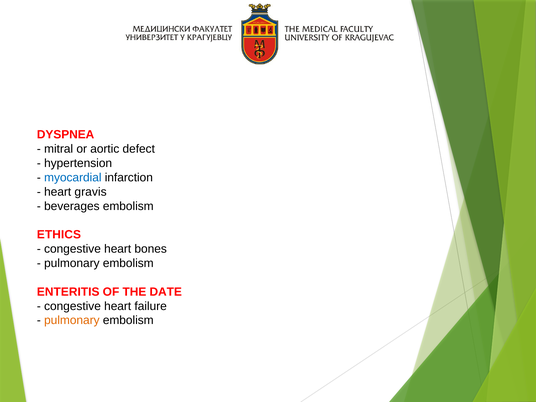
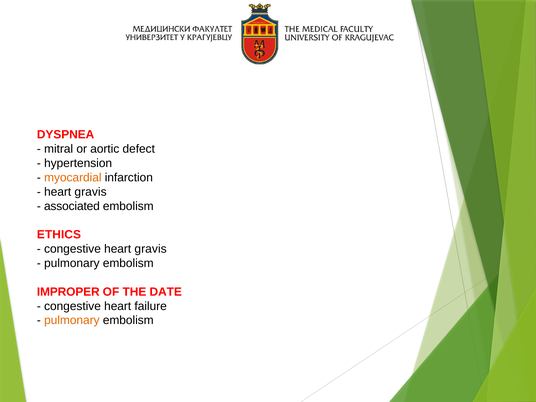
myocardial colour: blue -> orange
beverages: beverages -> associated
congestive heart bones: bones -> gravis
ENTERITIS: ENTERITIS -> IMPROPER
